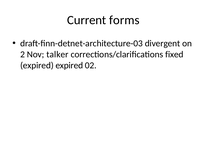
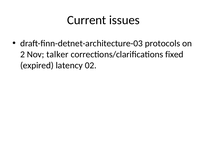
forms: forms -> issues
divergent: divergent -> protocols
expired expired: expired -> latency
